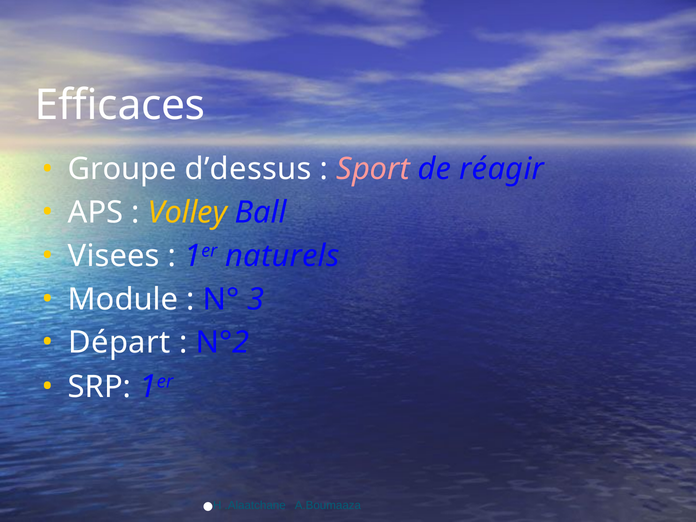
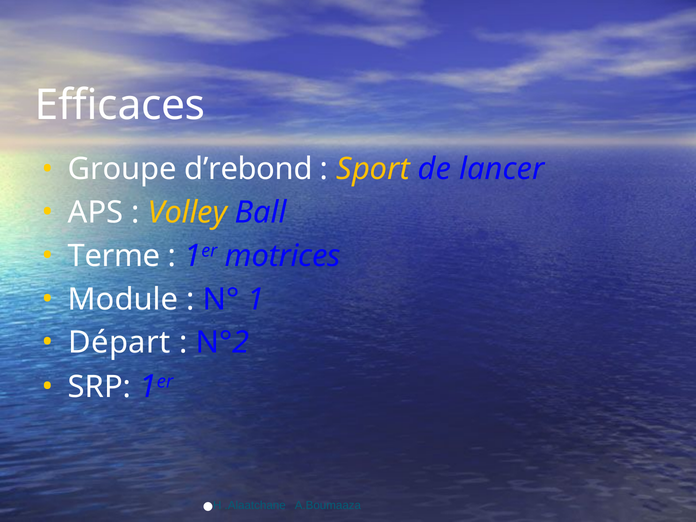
d’dessus: d’dessus -> d’rebond
Sport colour: pink -> yellow
réagir: réagir -> lancer
Visees: Visees -> Terme
naturels: naturels -> motrices
3: 3 -> 1
